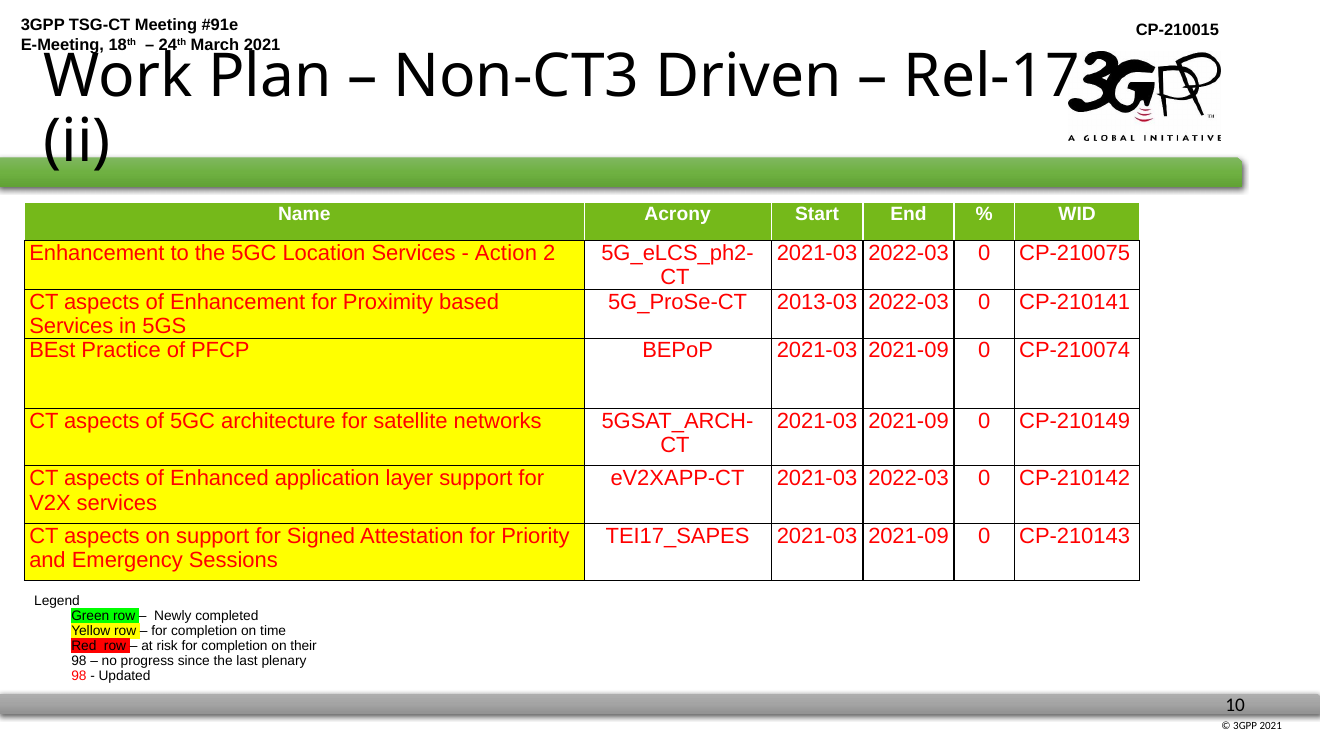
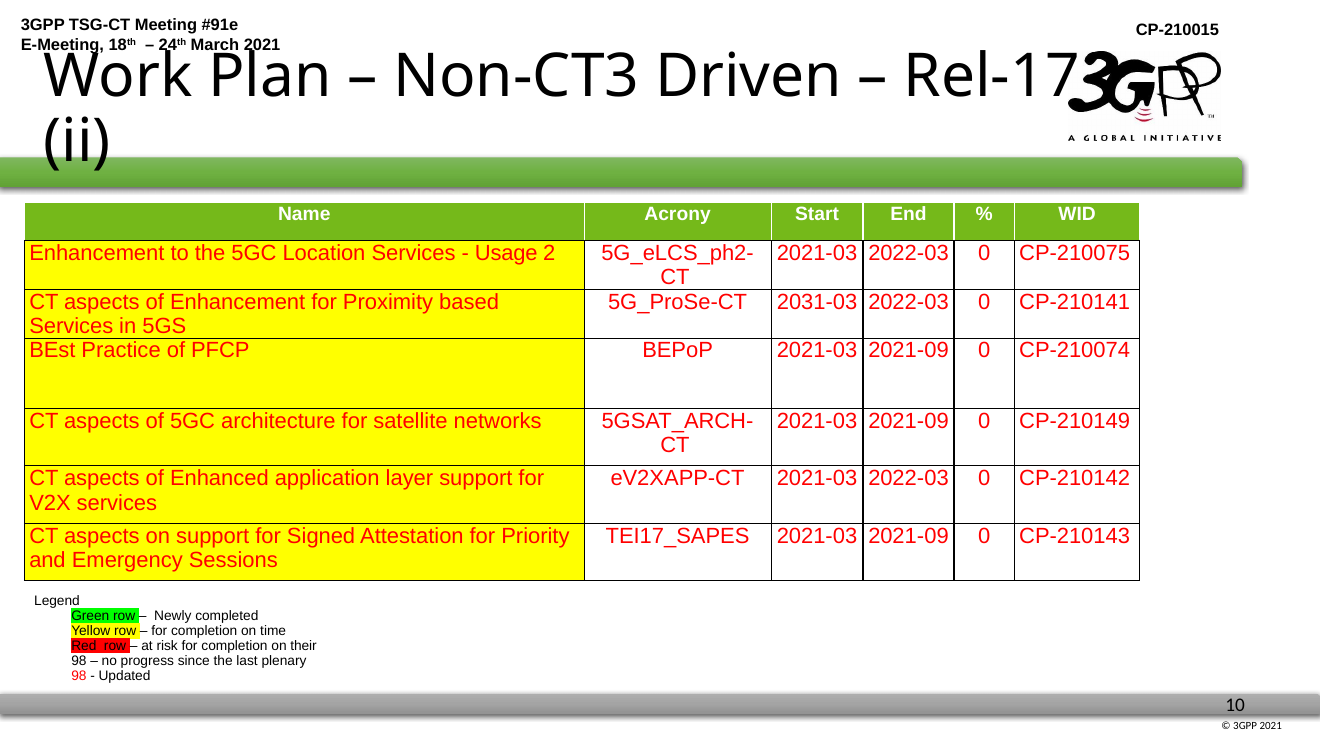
Action: Action -> Usage
2013-03: 2013-03 -> 2031-03
